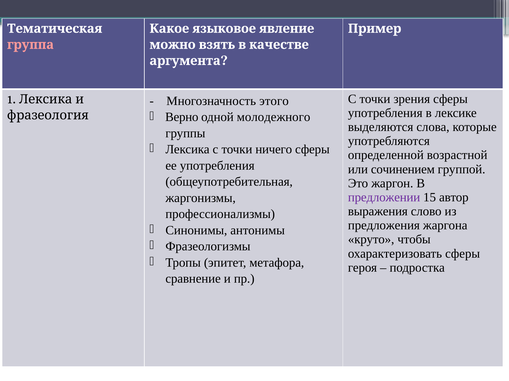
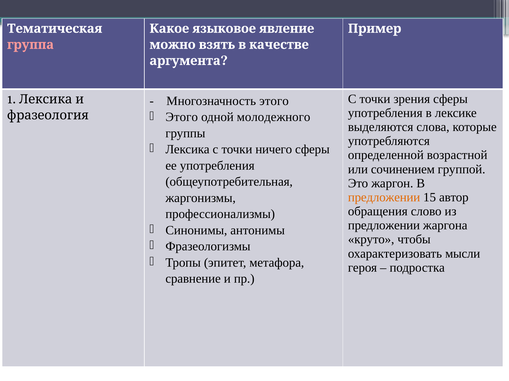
Верно at (182, 117): Верно -> Этого
предложении at (384, 198) colour: purple -> orange
выражения: выражения -> обращения
предложения at (384, 226): предложения -> предложении
охарактеризовать сферы: сферы -> мысли
